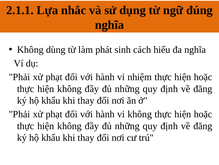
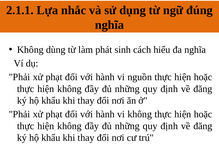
nhiệm: nhiệm -> nguồn
